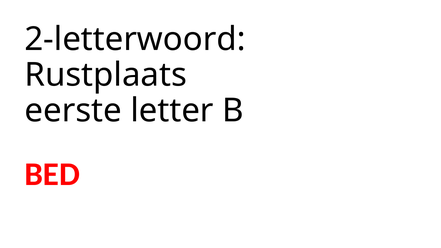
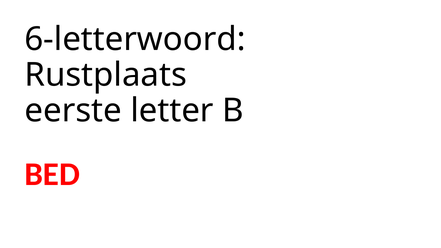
2-letterwoord: 2-letterwoord -> 6-letterwoord
